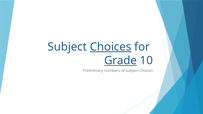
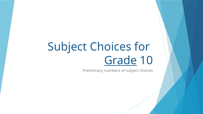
Choices at (111, 47) underline: present -> none
